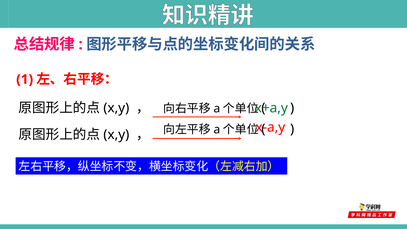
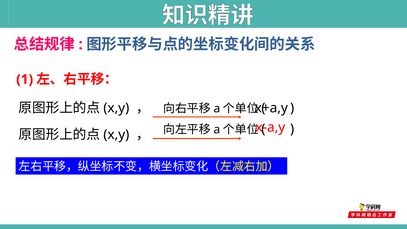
x+a,y colour: green -> black
